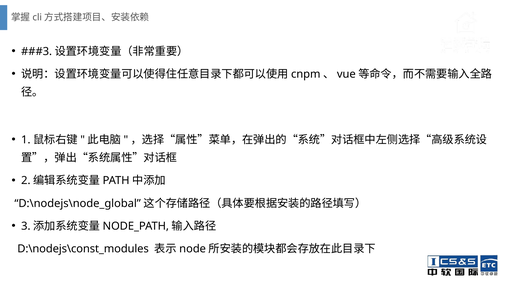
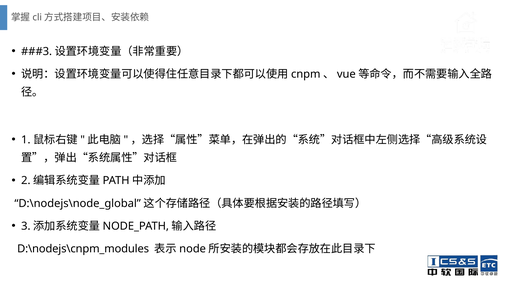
D:\nodejs\const_modules: D:\nodejs\const_modules -> D:\nodejs\cnpm_modules
